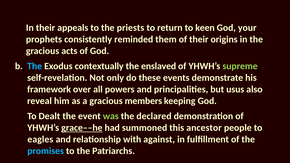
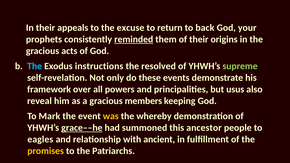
priests: priests -> excuse
keen: keen -> back
reminded underline: none -> present
contextually: contextually -> instructions
enslaved: enslaved -> resolved
Dealt: Dealt -> Mark
was colour: light green -> yellow
declared: declared -> whereby
against: against -> ancient
promises colour: light blue -> yellow
